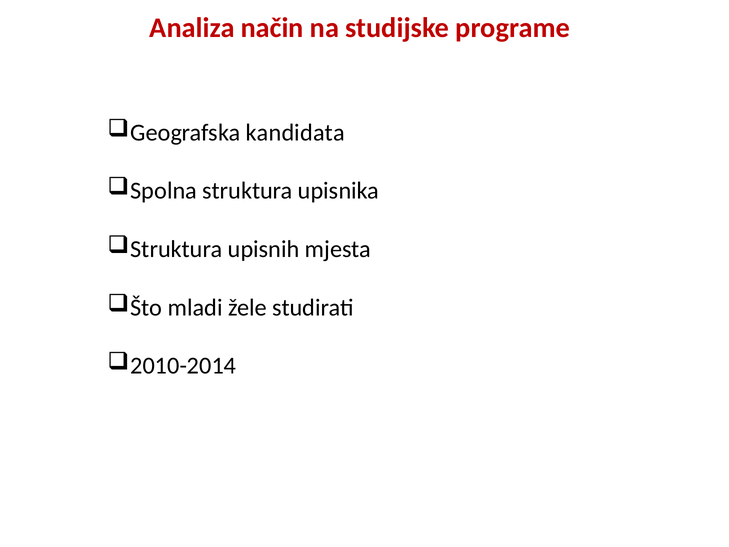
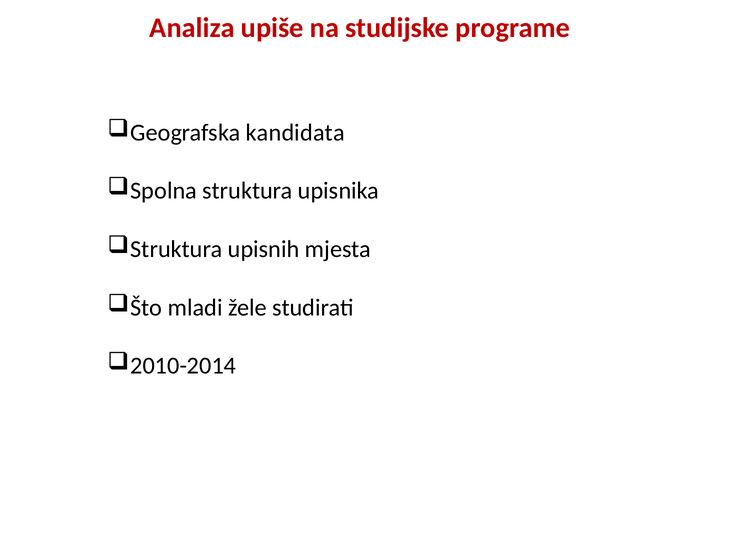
način: način -> upiše
